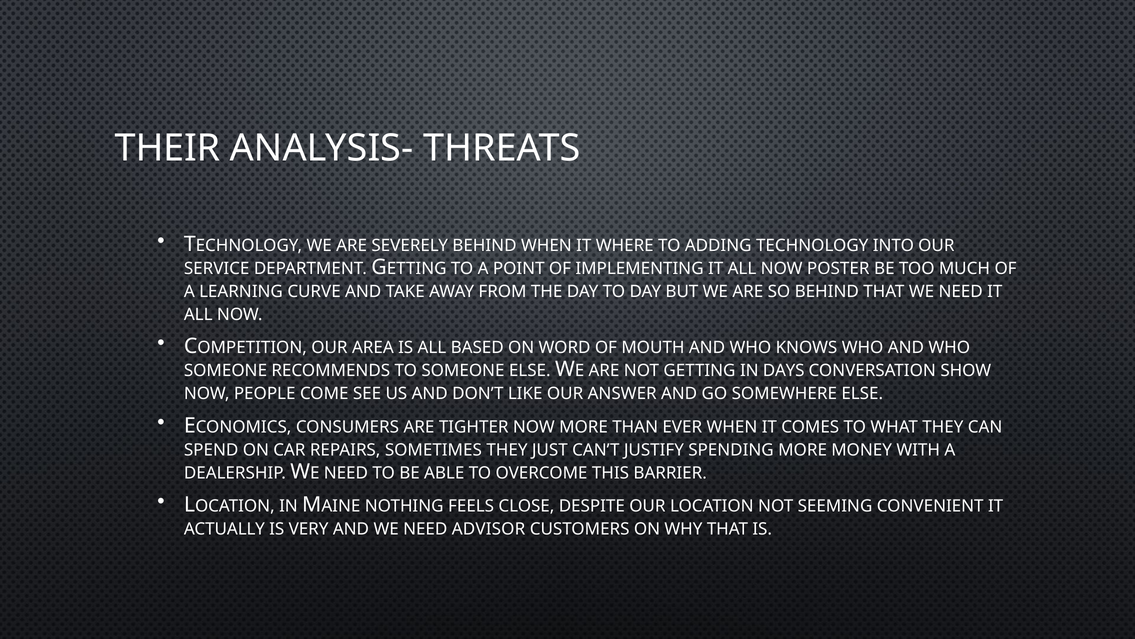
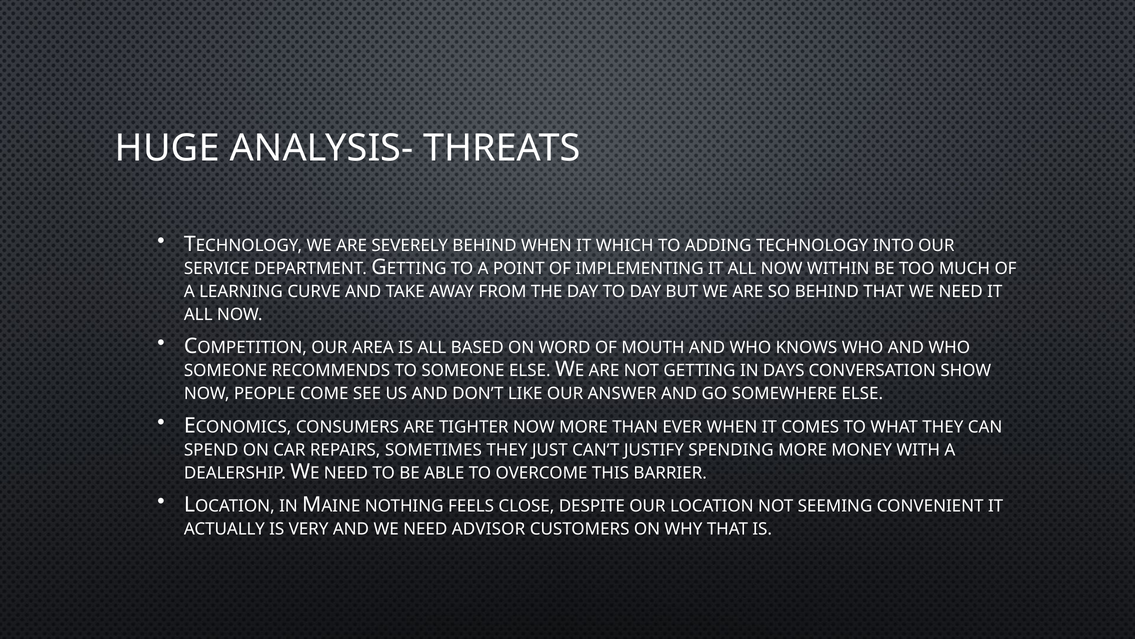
THEIR: THEIR -> HUGE
WHERE: WHERE -> WHICH
POSTER: POSTER -> WITHIN
